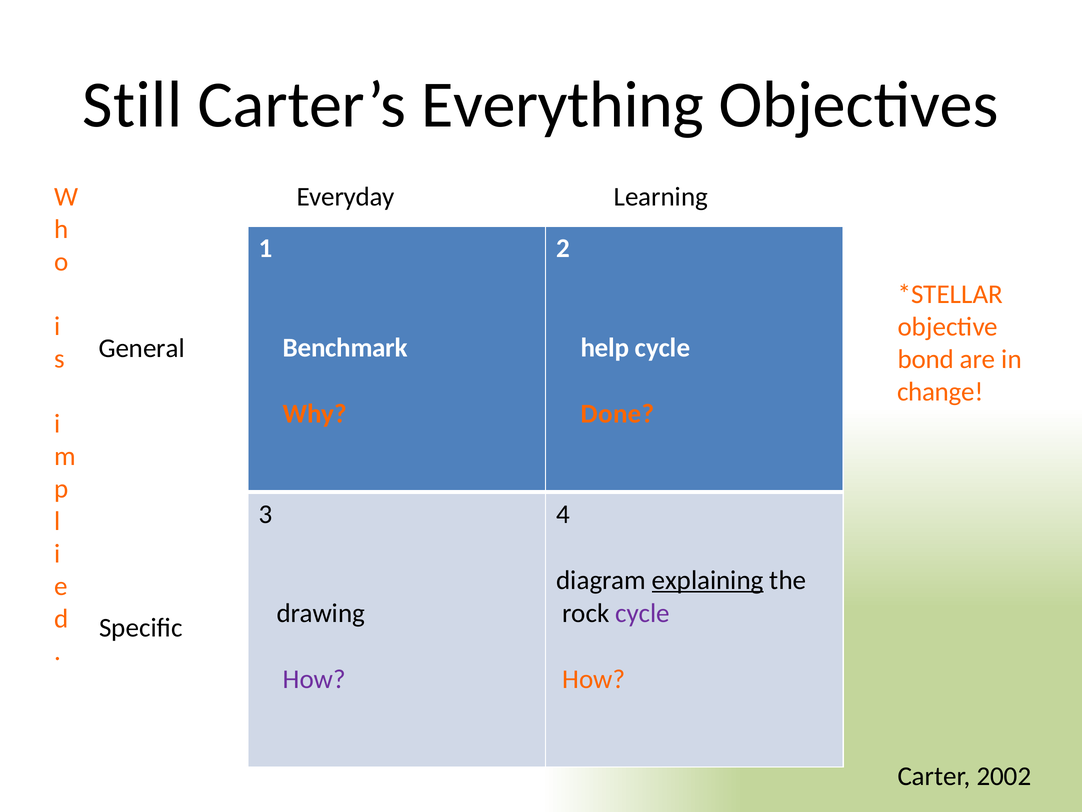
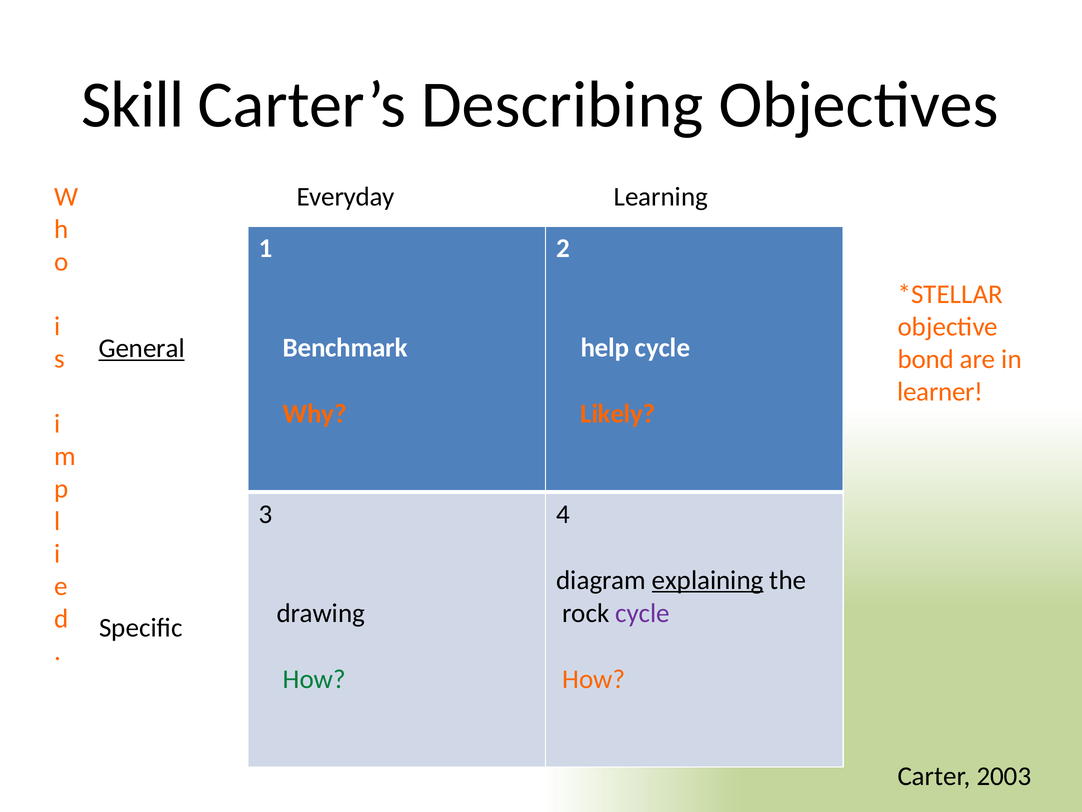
Still: Still -> Skill
Everything: Everything -> Describing
General underline: none -> present
change: change -> learner
Done: Done -> Likely
How at (314, 679) colour: purple -> green
2002: 2002 -> 2003
